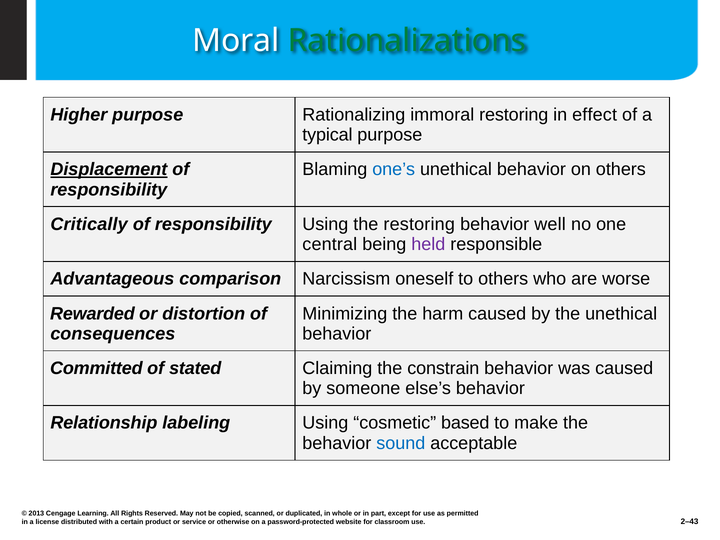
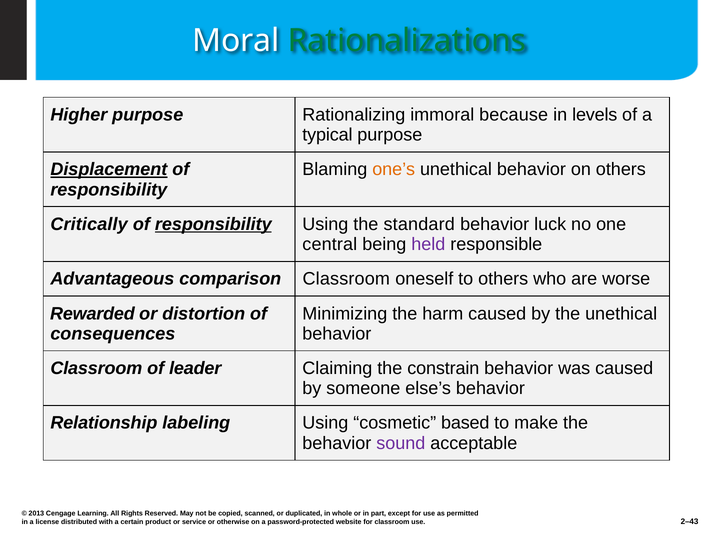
immoral restoring: restoring -> because
effect: effect -> levels
one’s colour: blue -> orange
responsibility at (213, 224) underline: none -> present
the restoring: restoring -> standard
well: well -> luck
comparison Narcissism: Narcissism -> Classroom
Committed at (96, 368): Committed -> Classroom
stated: stated -> leader
sound colour: blue -> purple
